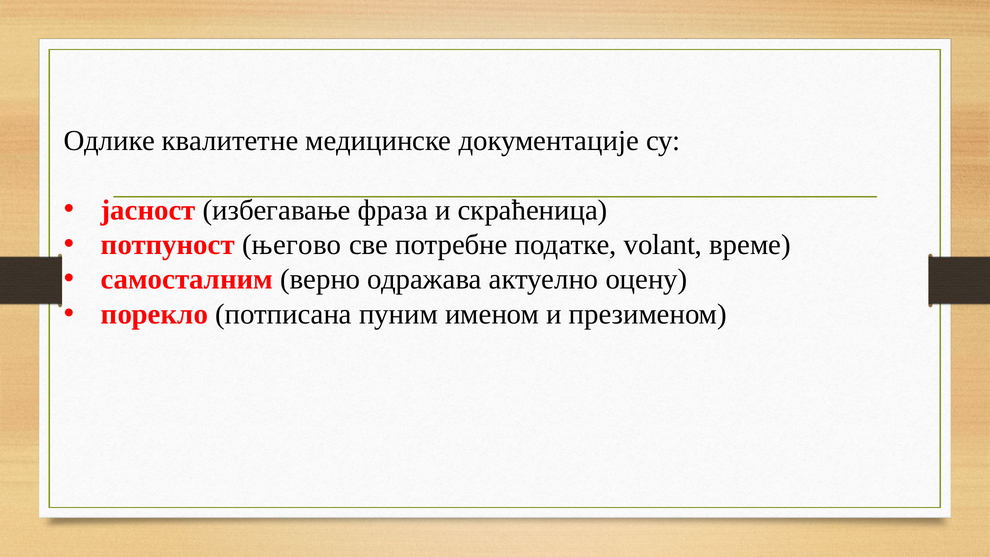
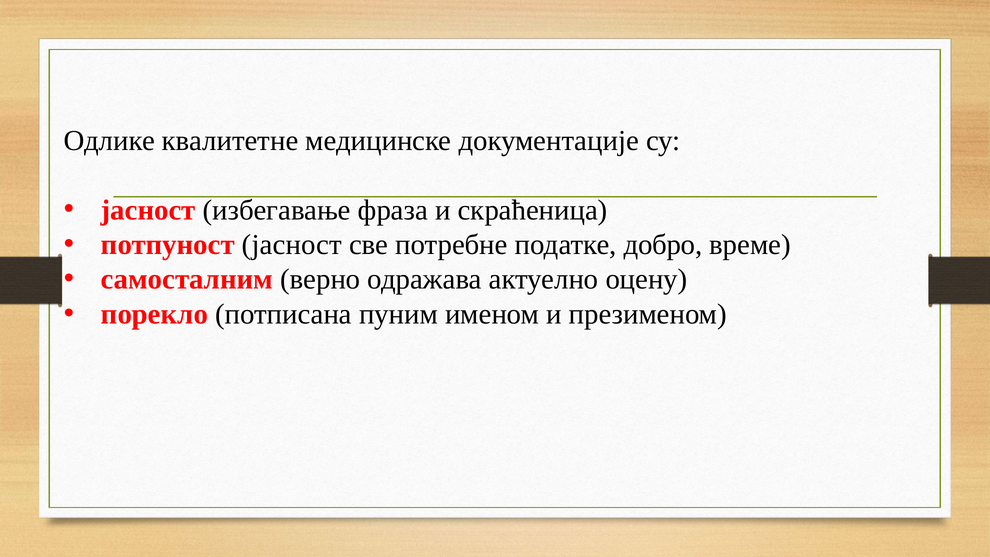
потпуност његово: његово -> јасност
volant: volant -> добро
